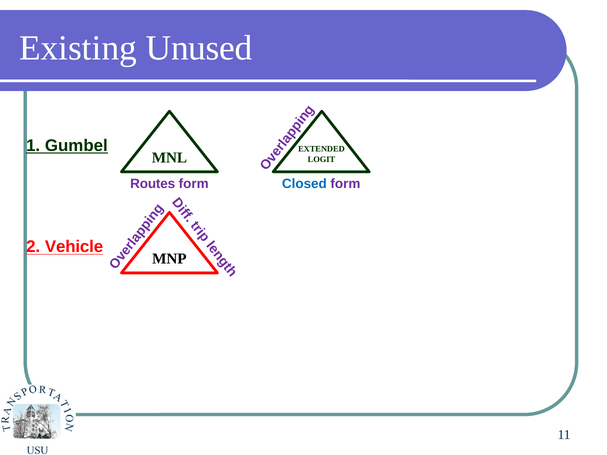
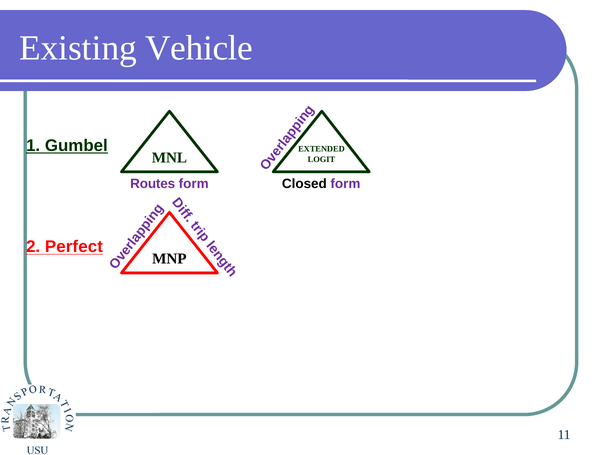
Unused: Unused -> Vehicle
Closed colour: blue -> black
Vehicle: Vehicle -> Perfect
